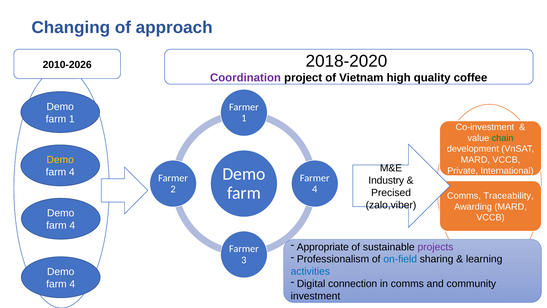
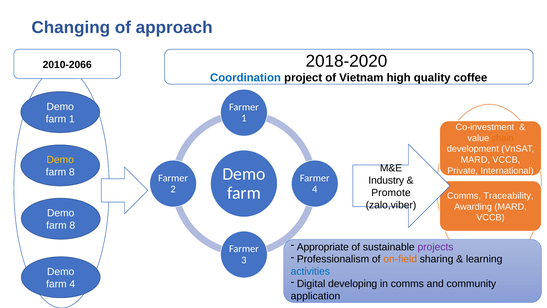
2010-2026: 2010-2026 -> 2010-2066
Coordination colour: purple -> blue
chain colour: green -> orange
4 at (72, 172): 4 -> 8
Precised: Precised -> Promote
4 at (72, 225): 4 -> 8
on-field colour: blue -> orange
connection: connection -> developing
investment: investment -> application
